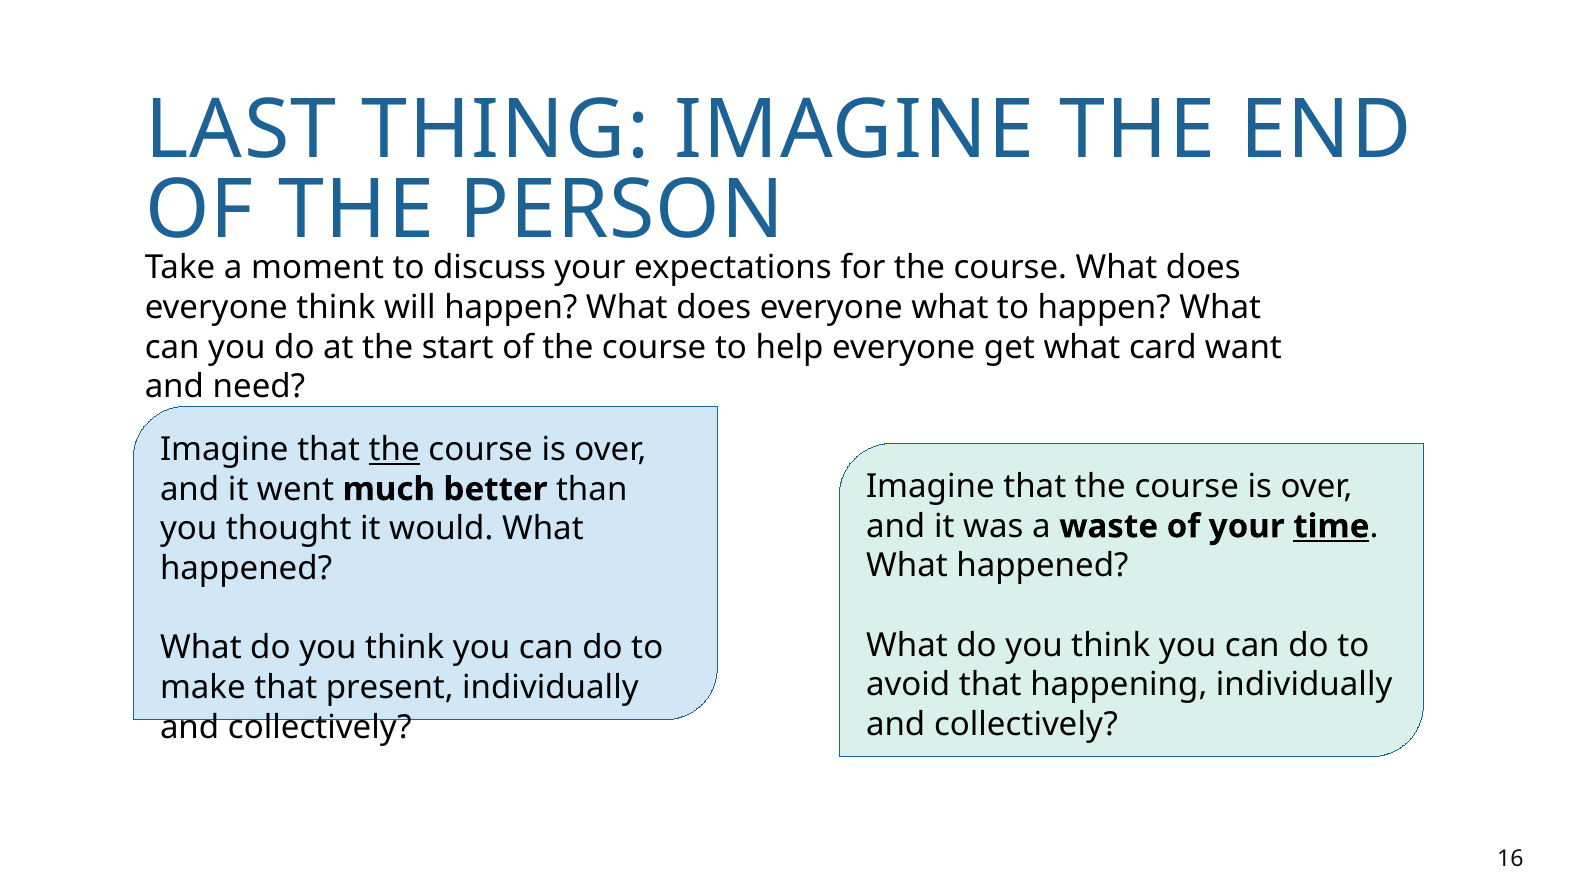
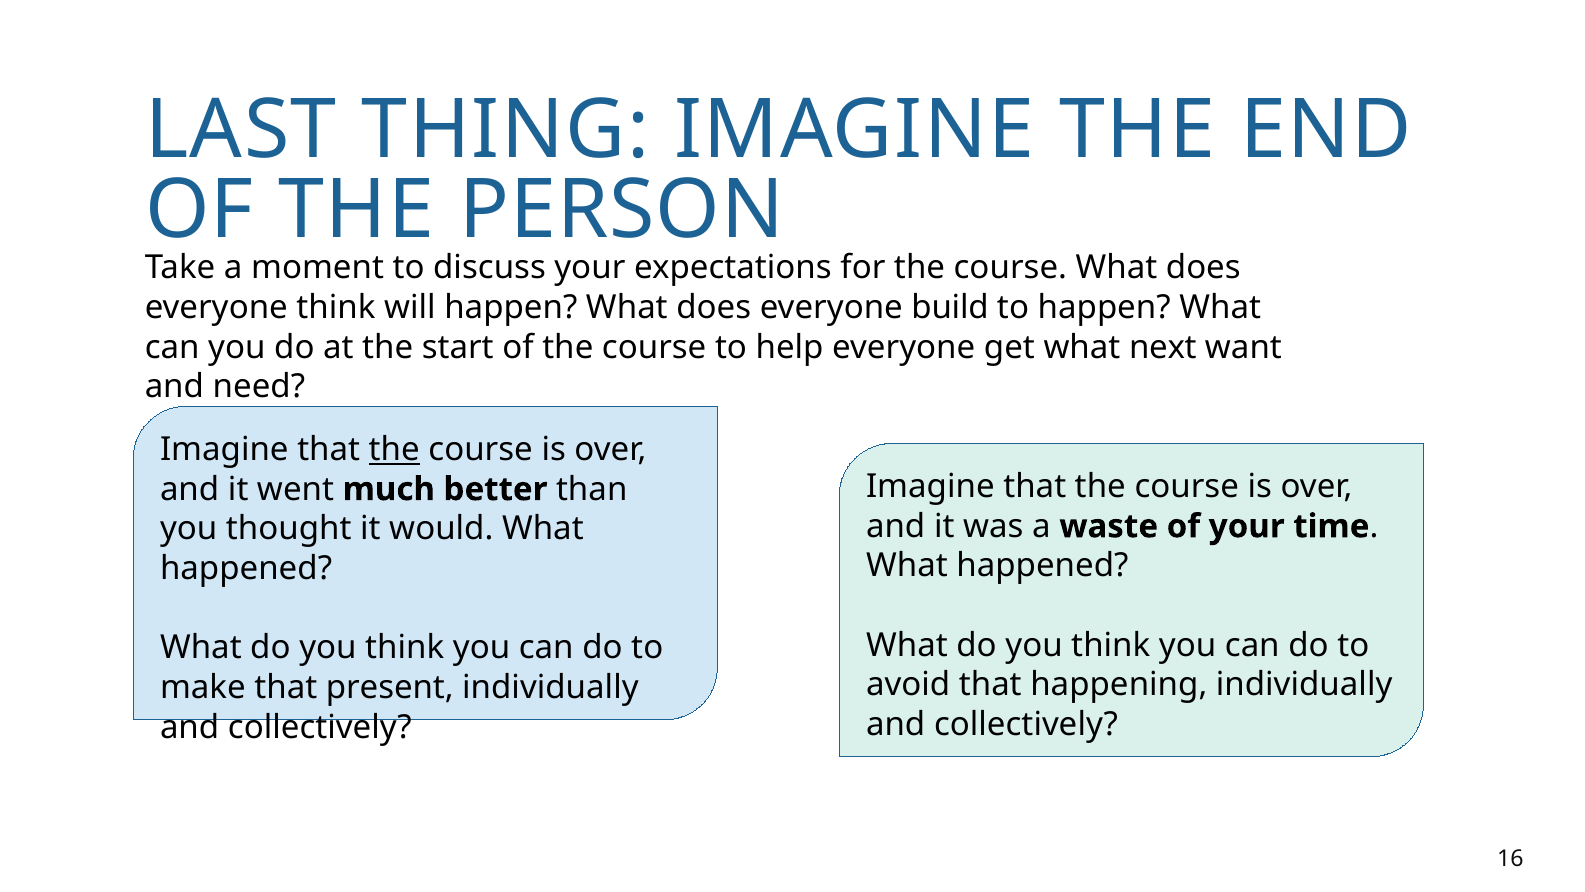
everyone what: what -> build
card: card -> next
time underline: present -> none
